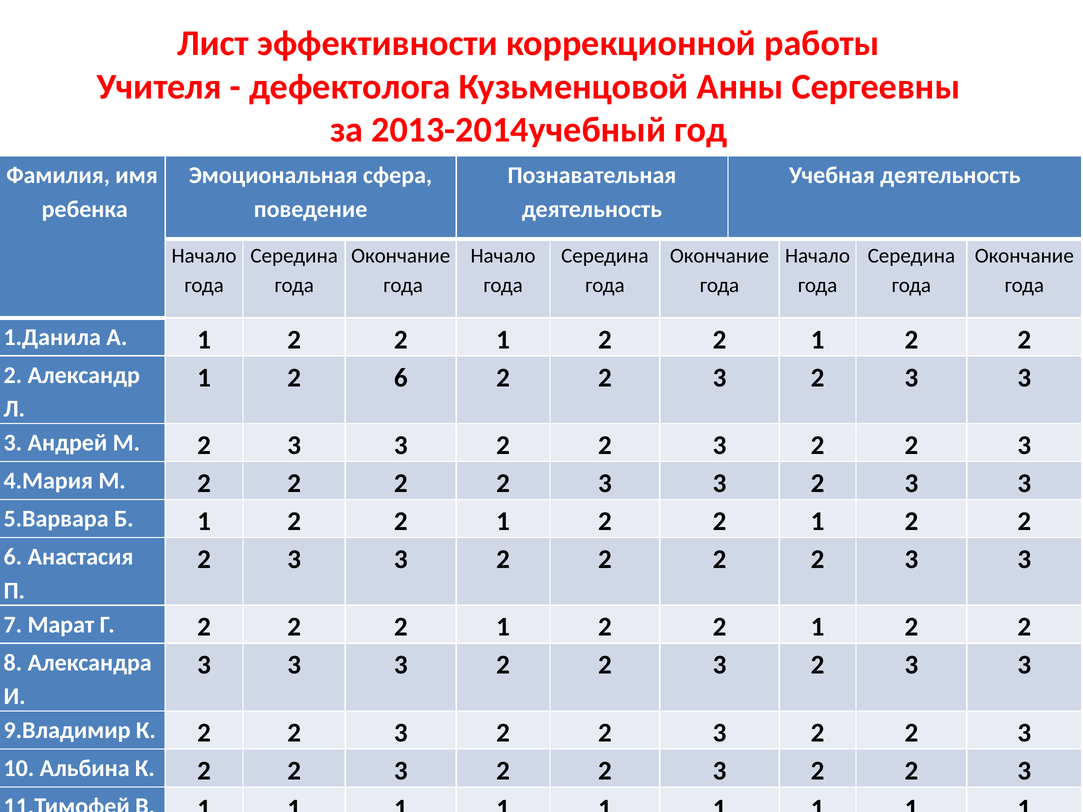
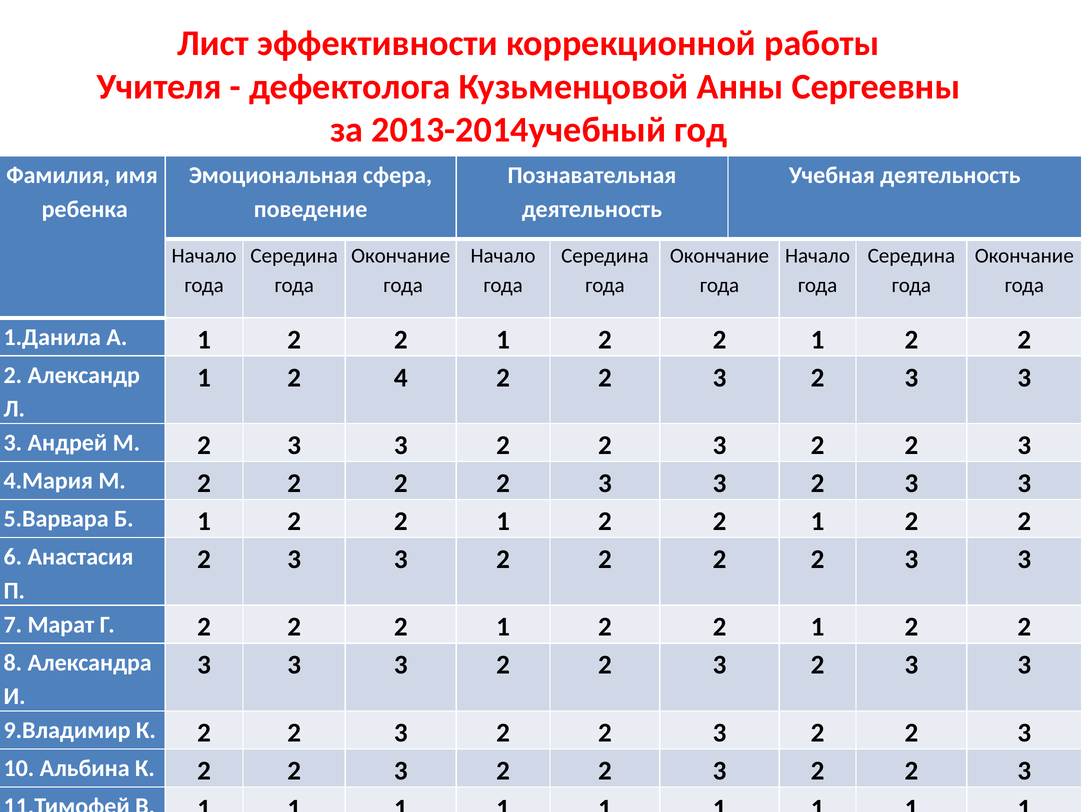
1 2 6: 6 -> 4
